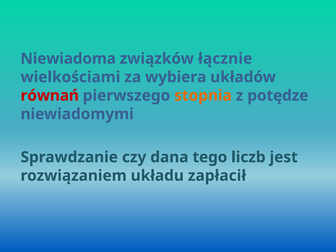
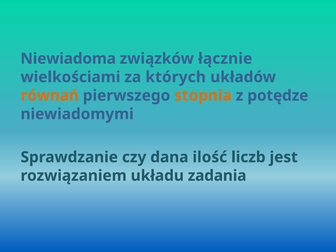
wybiera: wybiera -> których
równań colour: red -> orange
tego: tego -> ilość
zapłacił: zapłacił -> zadania
